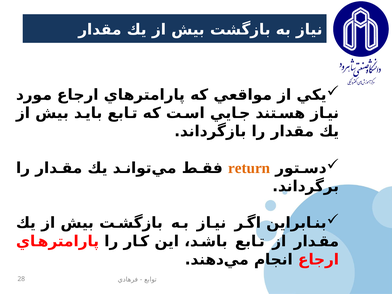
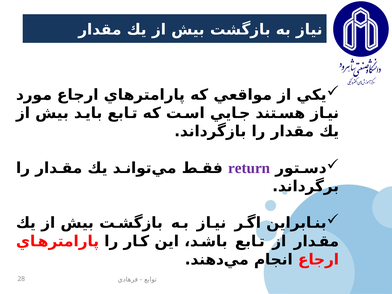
return colour: orange -> purple
